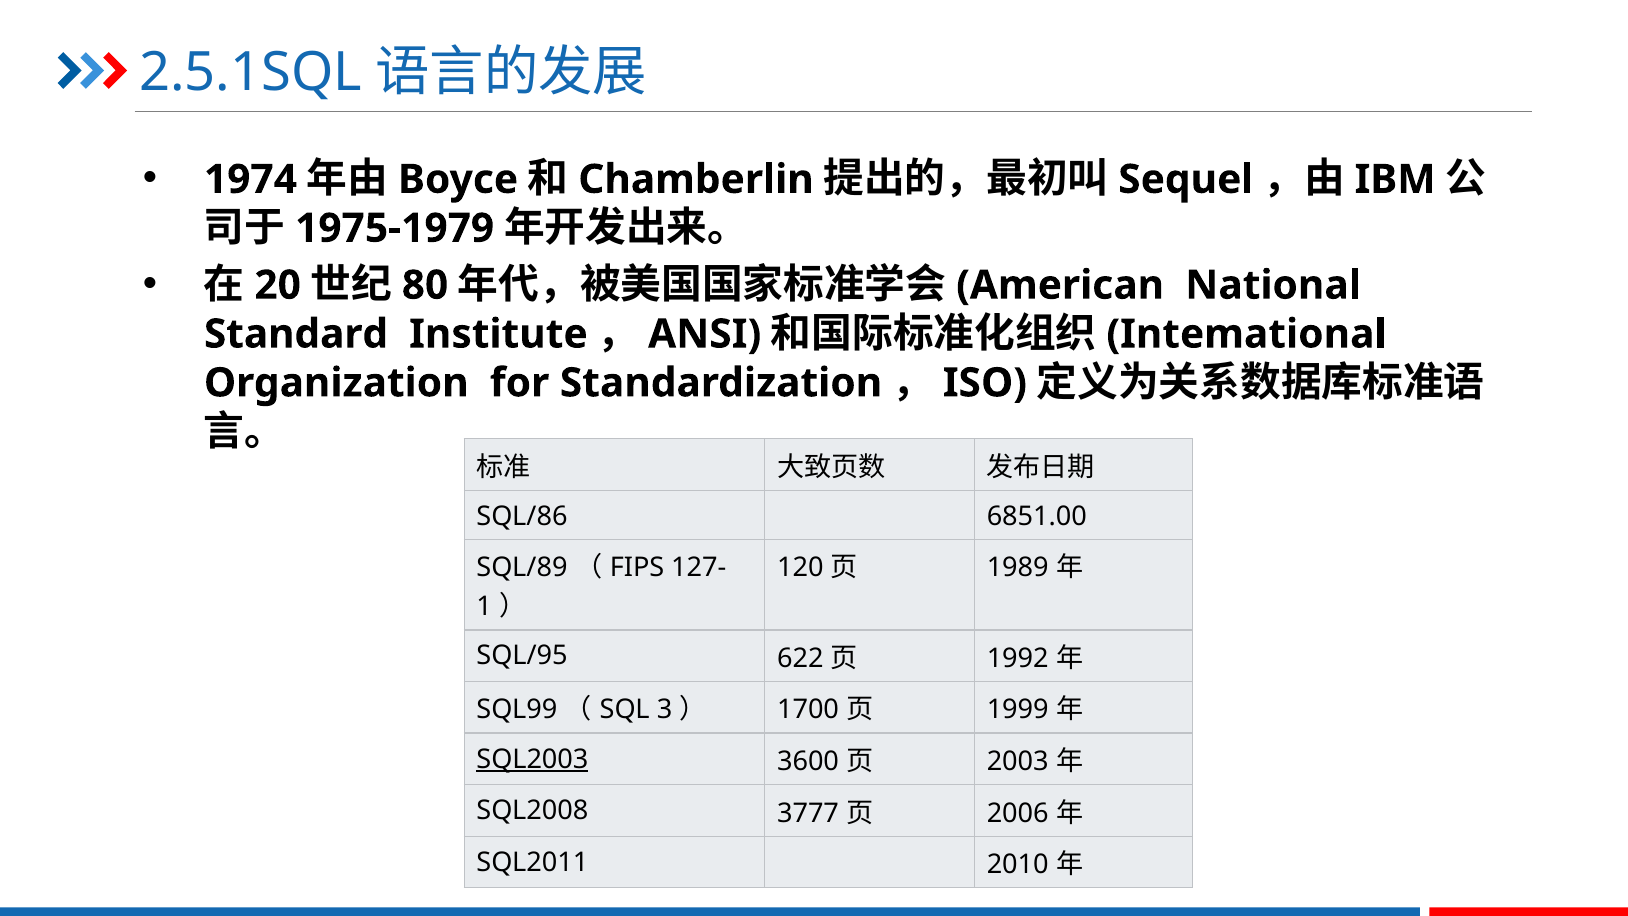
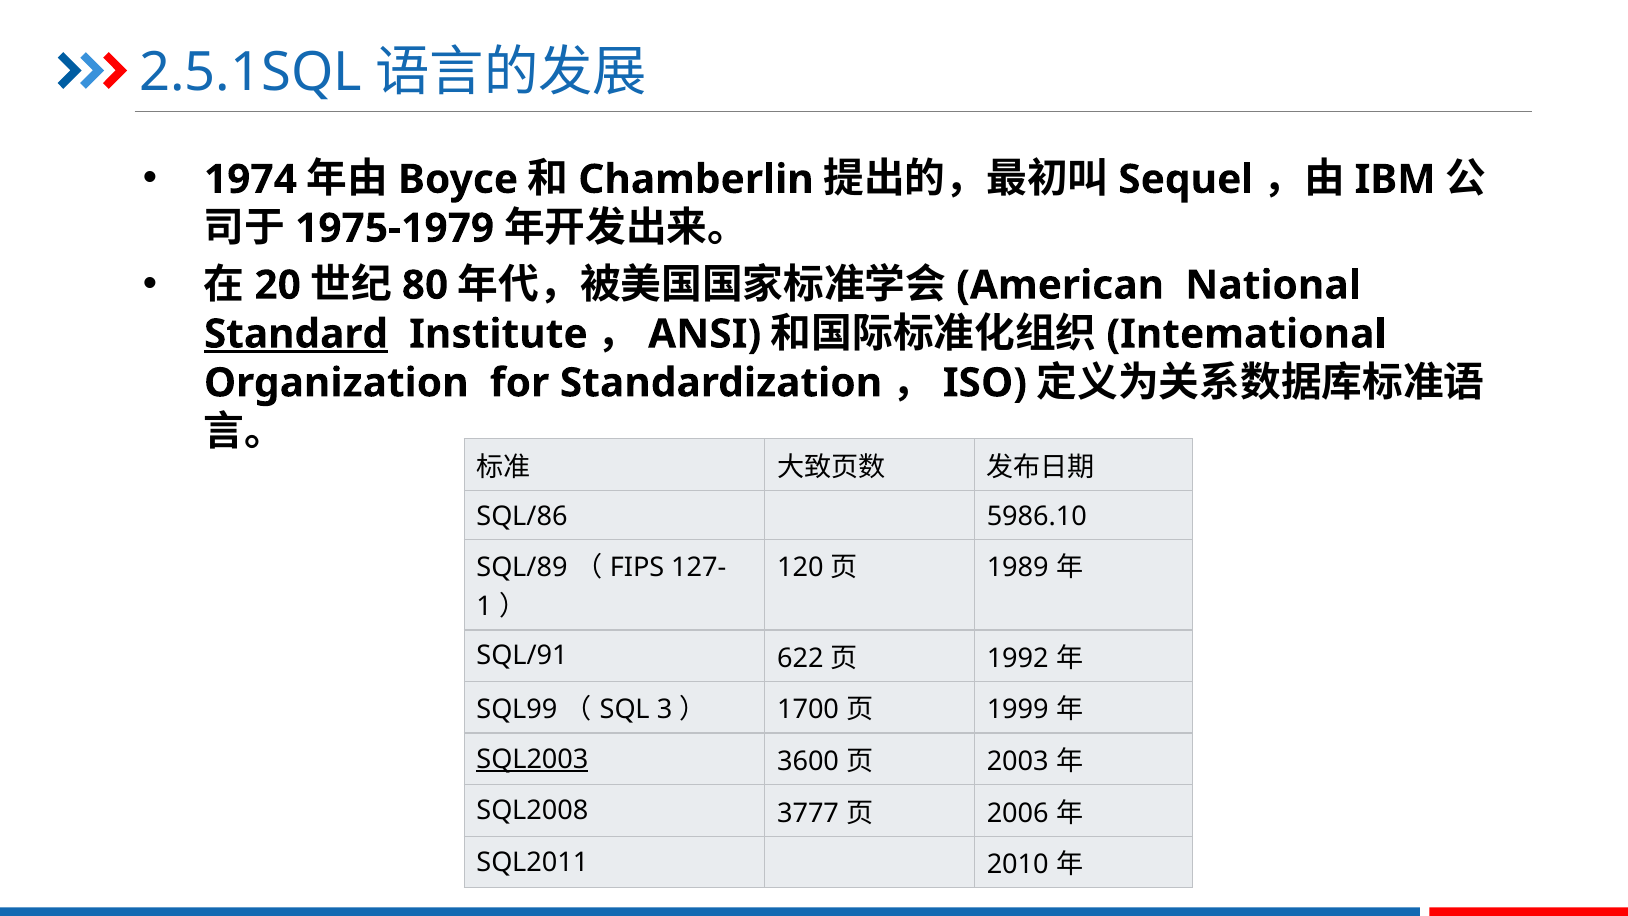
Standard underline: none -> present
6851.00: 6851.00 -> 5986.10
SQL/95: SQL/95 -> SQL/91
